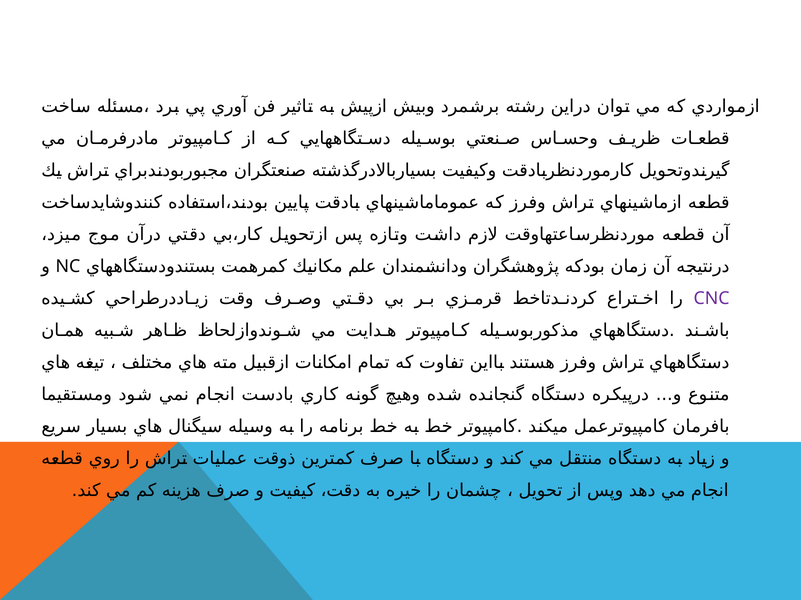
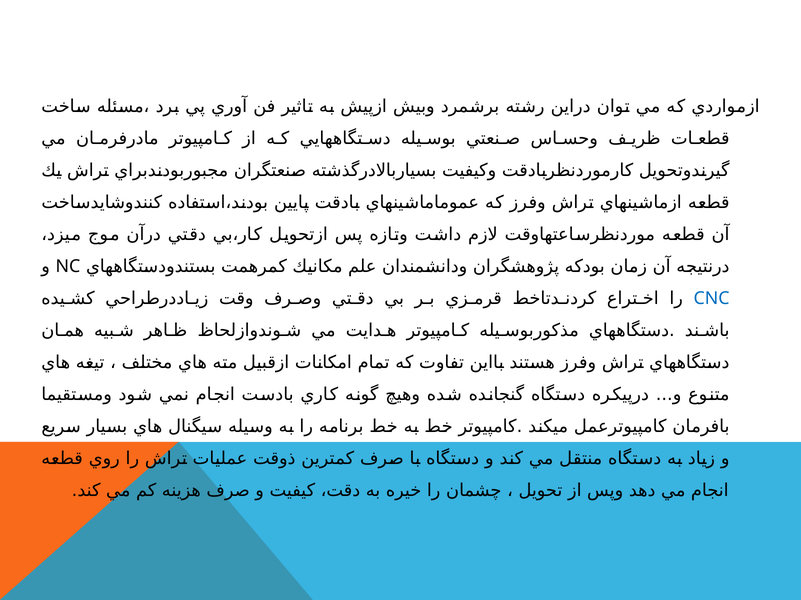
CNC colour: purple -> blue
